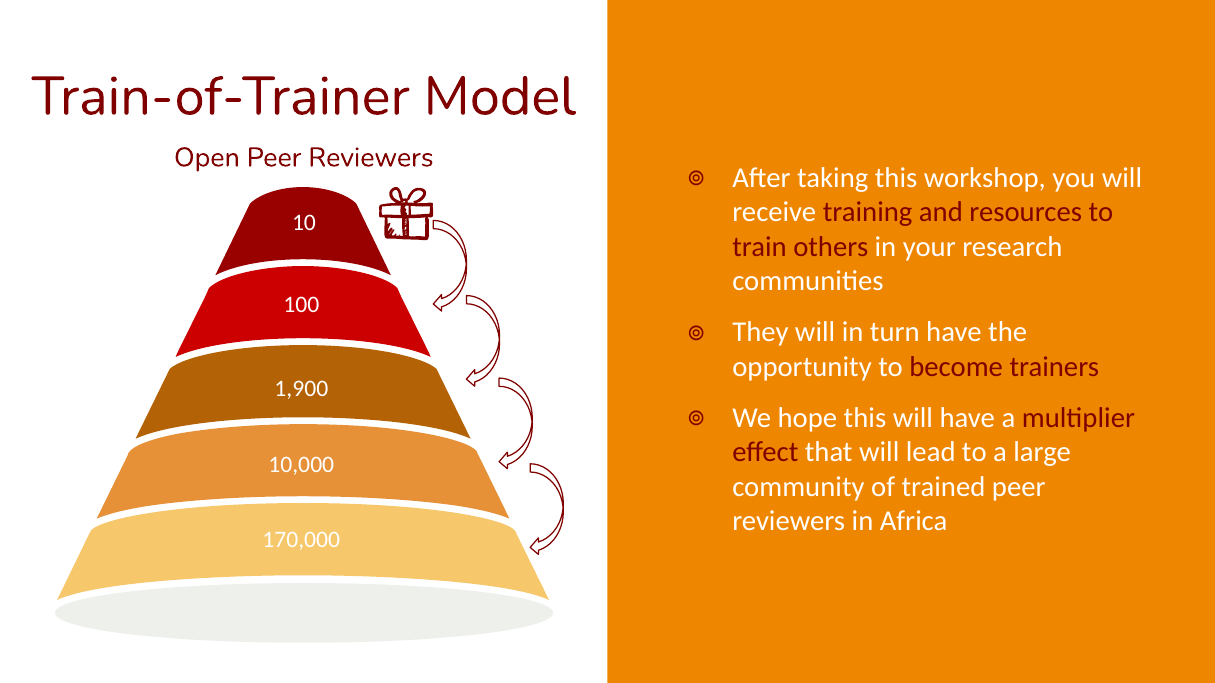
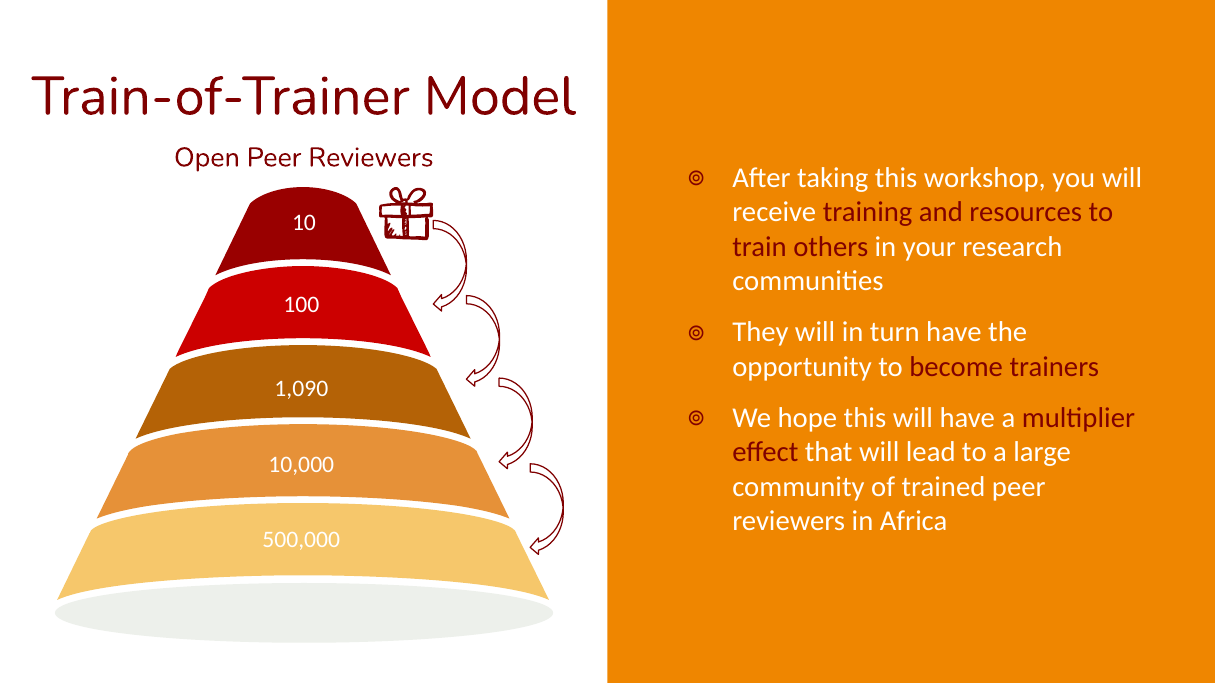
1,900: 1,900 -> 1,090
170,000: 170,000 -> 500,000
